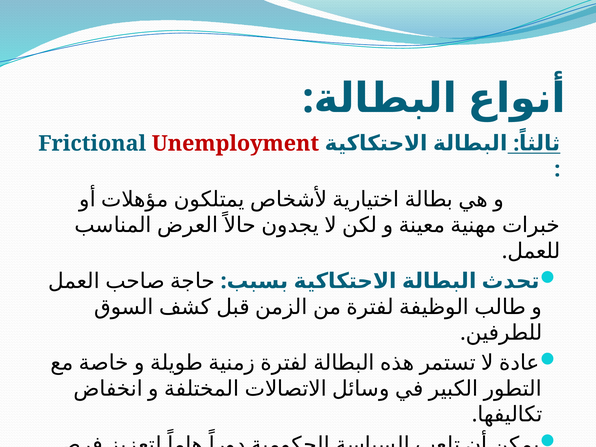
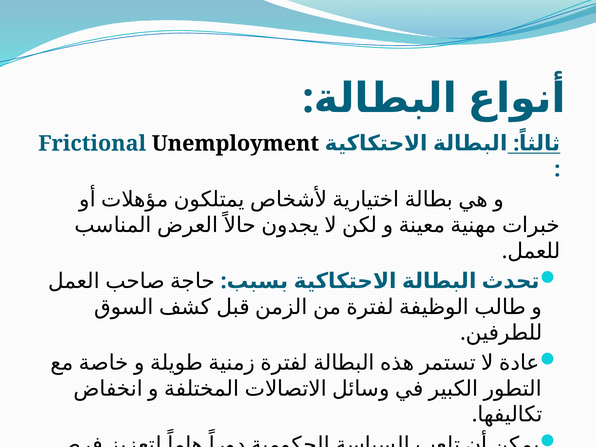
Unemployment colour: red -> black
